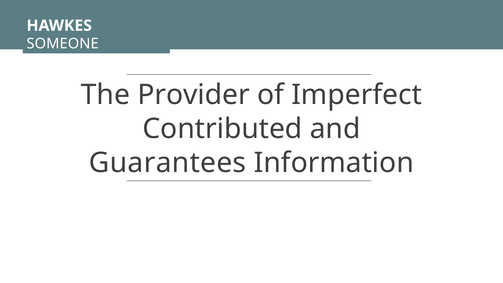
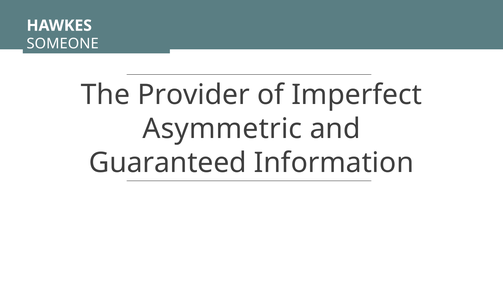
Contributed: Contributed -> Asymmetric
Guarantees: Guarantees -> Guaranteed
